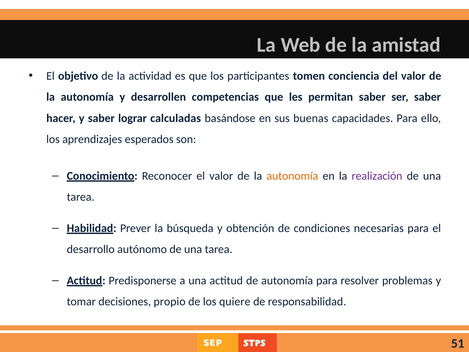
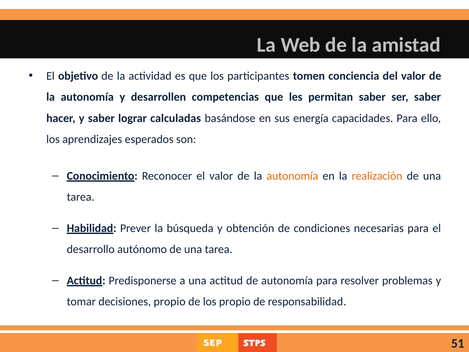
buenas: buenas -> energía
realización colour: purple -> orange
los quiere: quiere -> propio
